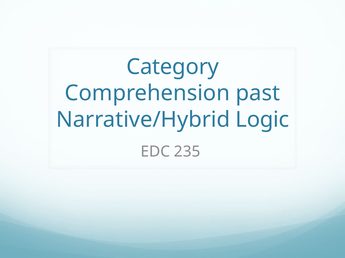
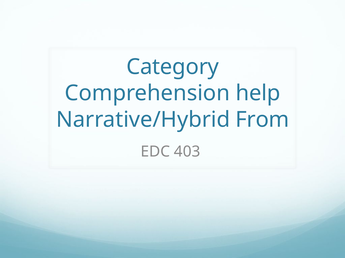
past: past -> help
Logic: Logic -> From
235: 235 -> 403
